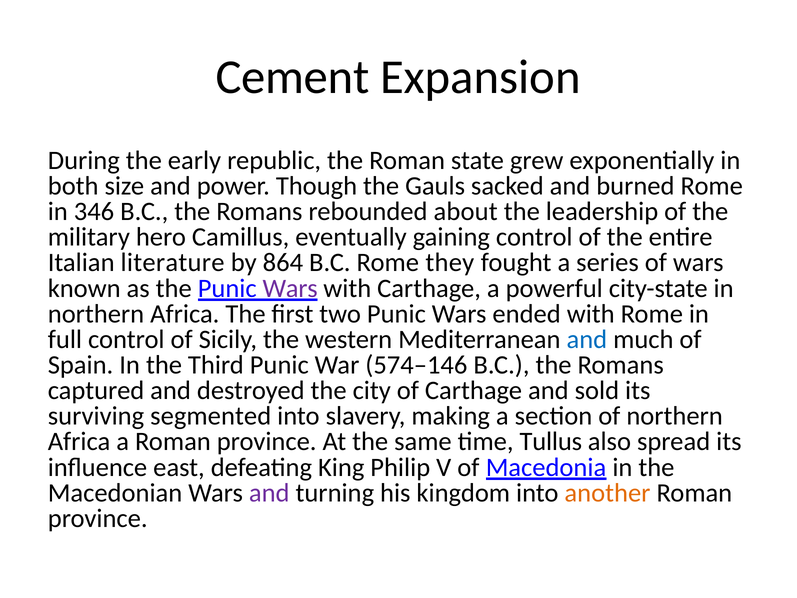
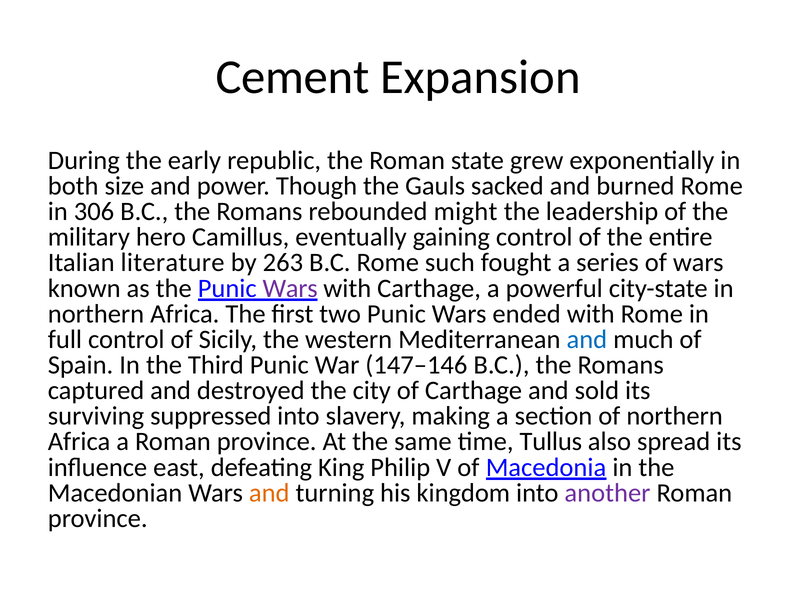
346: 346 -> 306
about: about -> might
864: 864 -> 263
they: they -> such
574–146: 574–146 -> 147–146
segmented: segmented -> suppressed
and at (269, 493) colour: purple -> orange
another colour: orange -> purple
